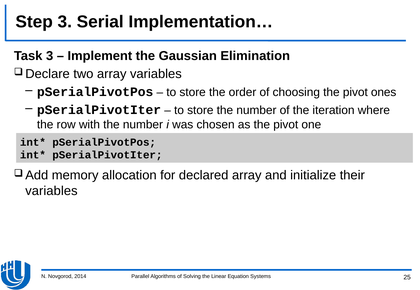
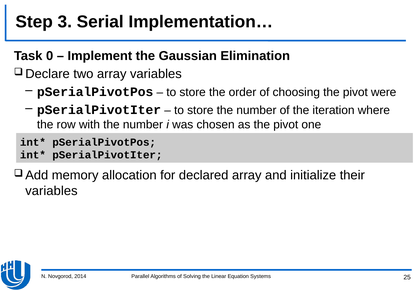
Task 3: 3 -> 0
ones: ones -> were
